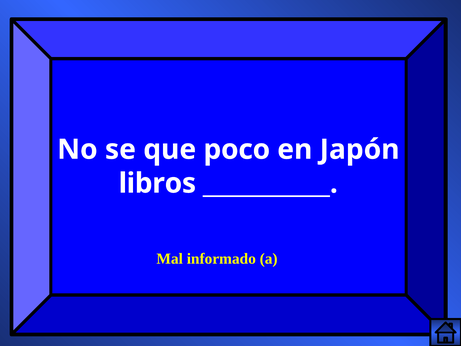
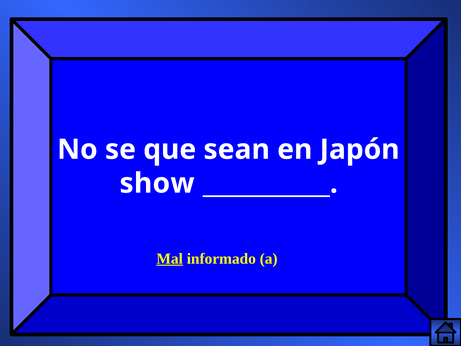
poco: poco -> sean
libros: libros -> show
Mal underline: none -> present
